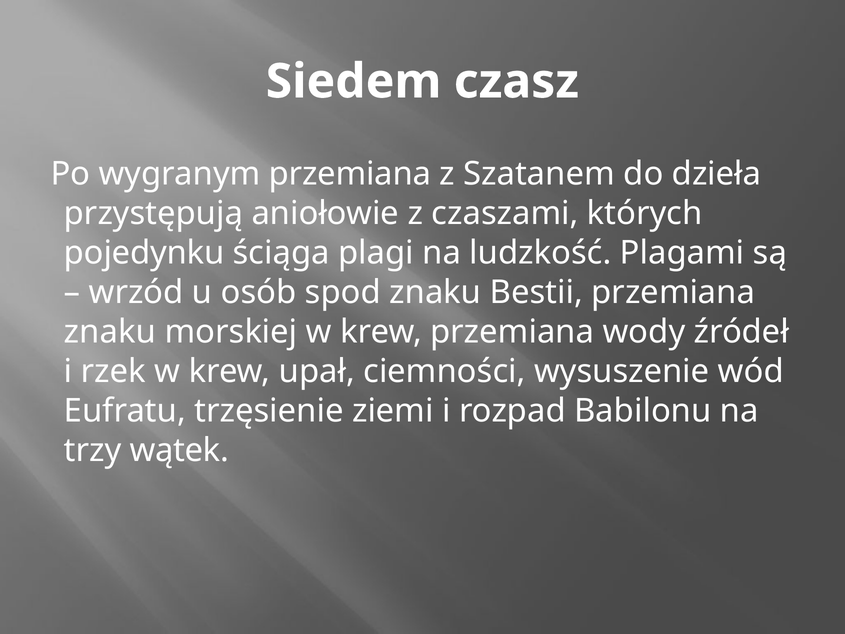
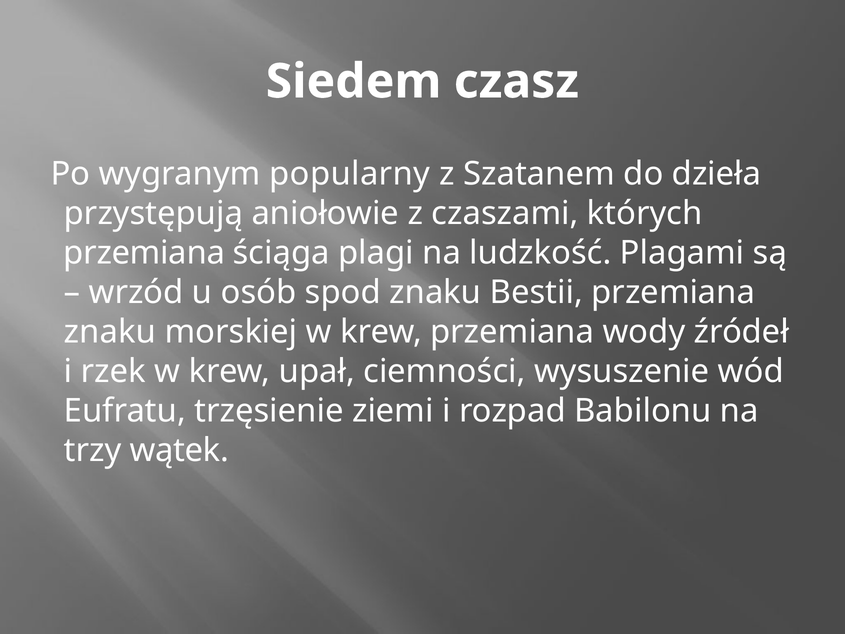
wygranym przemiana: przemiana -> popularny
pojedynku at (144, 253): pojedynku -> przemiana
